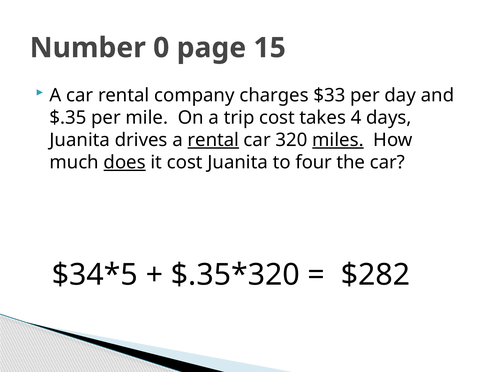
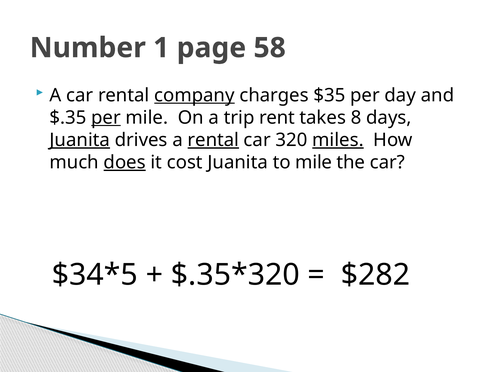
0: 0 -> 1
15: 15 -> 58
company underline: none -> present
$33: $33 -> $35
per at (106, 118) underline: none -> present
trip cost: cost -> rent
4: 4 -> 8
Juanita at (80, 140) underline: none -> present
to four: four -> mile
